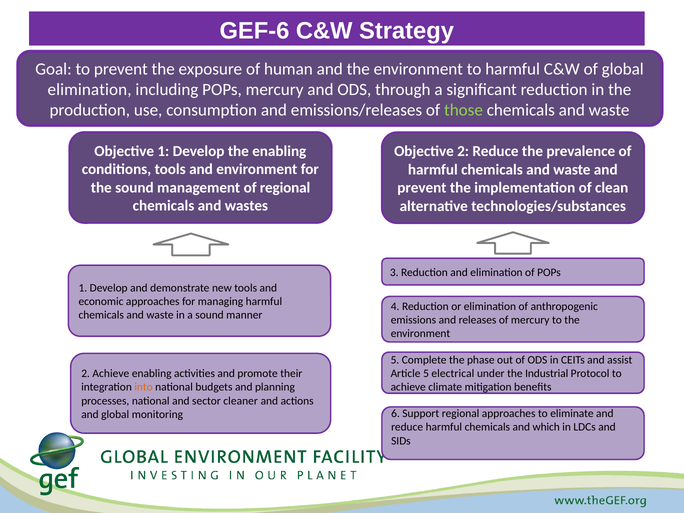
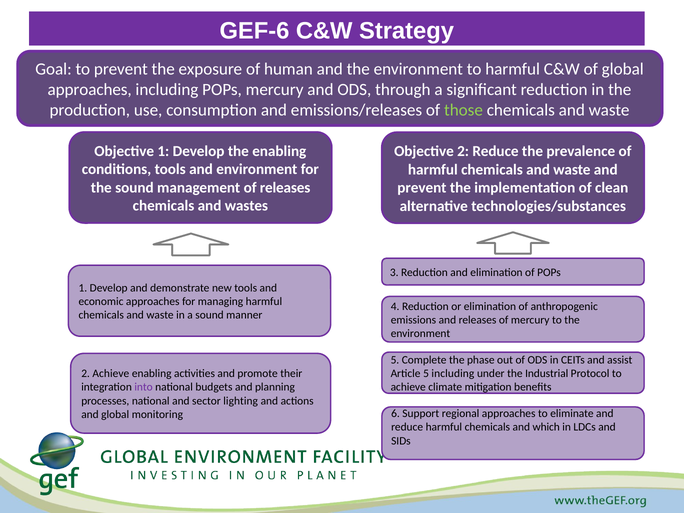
elimination at (90, 89): elimination -> approaches
of regional: regional -> releases
5 electrical: electrical -> including
into colour: orange -> purple
cleaner: cleaner -> lighting
